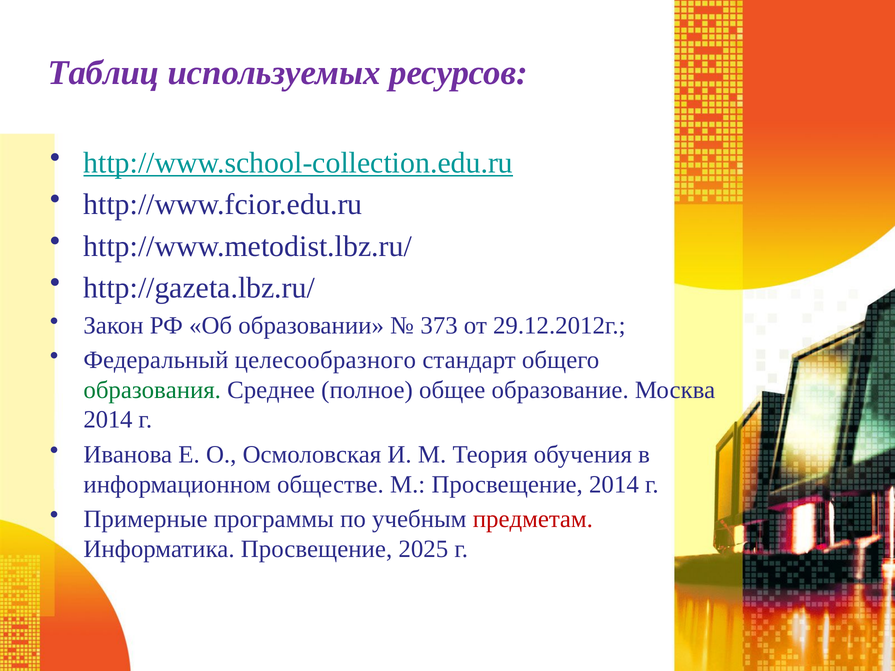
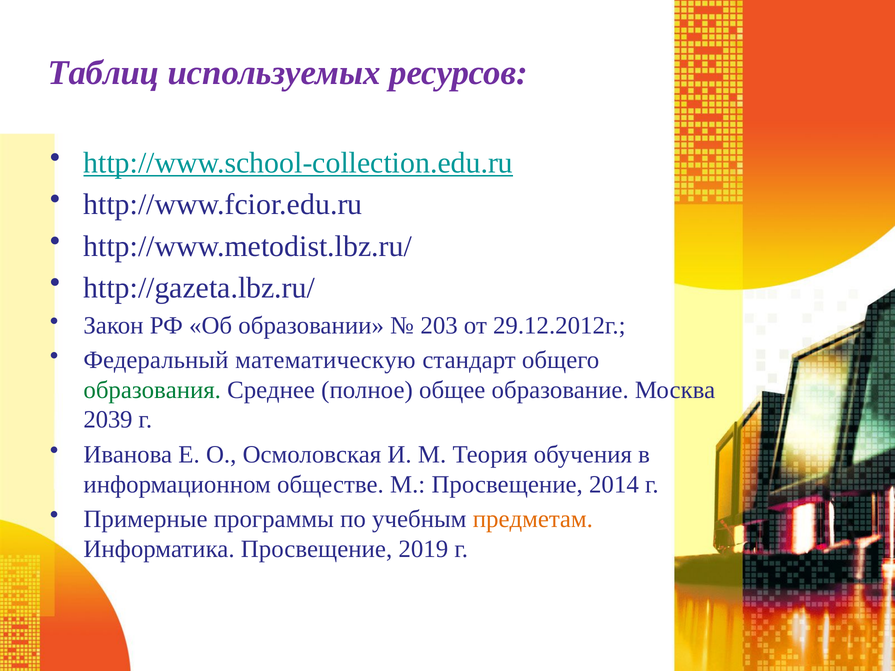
373: 373 -> 203
целесообразного: целесообразного -> математическую
2014 at (108, 420): 2014 -> 2039
предметам colour: red -> orange
2025: 2025 -> 2019
